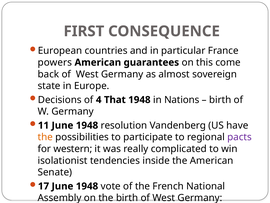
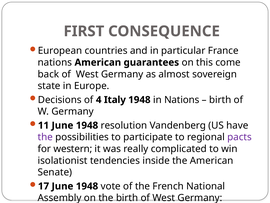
powers at (55, 62): powers -> nations
That: That -> Italy
the at (45, 137) colour: orange -> purple
